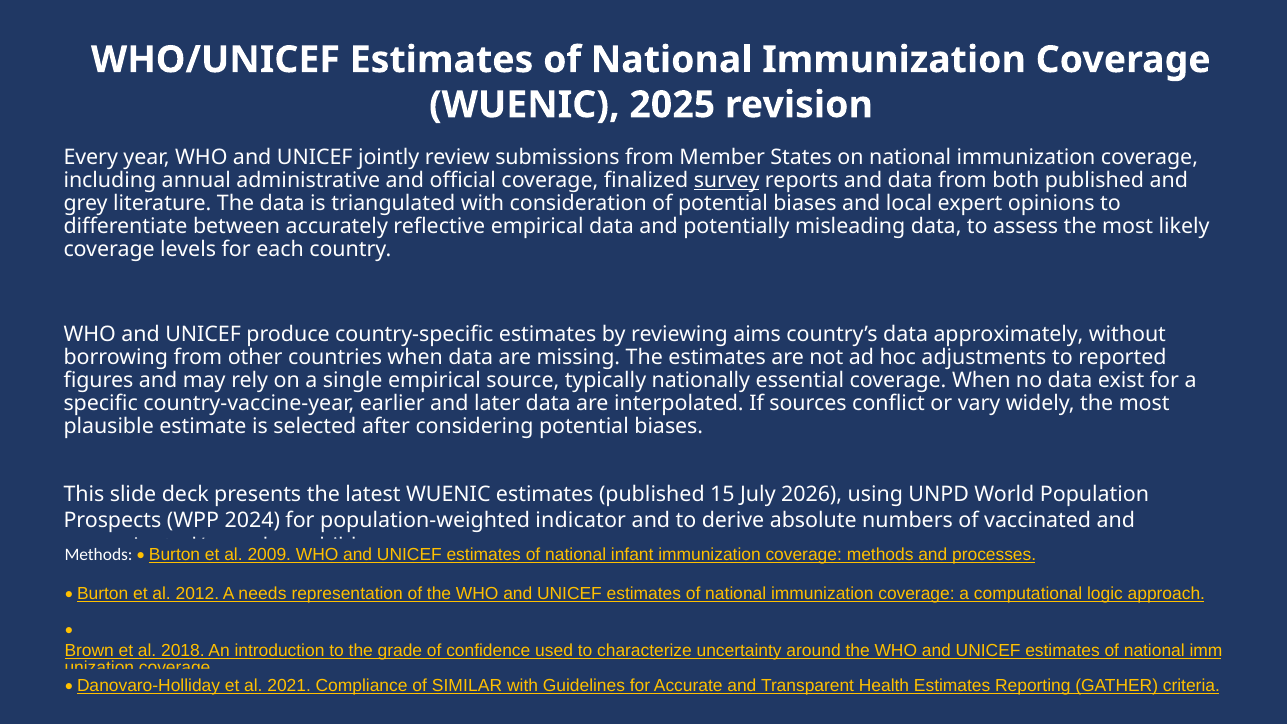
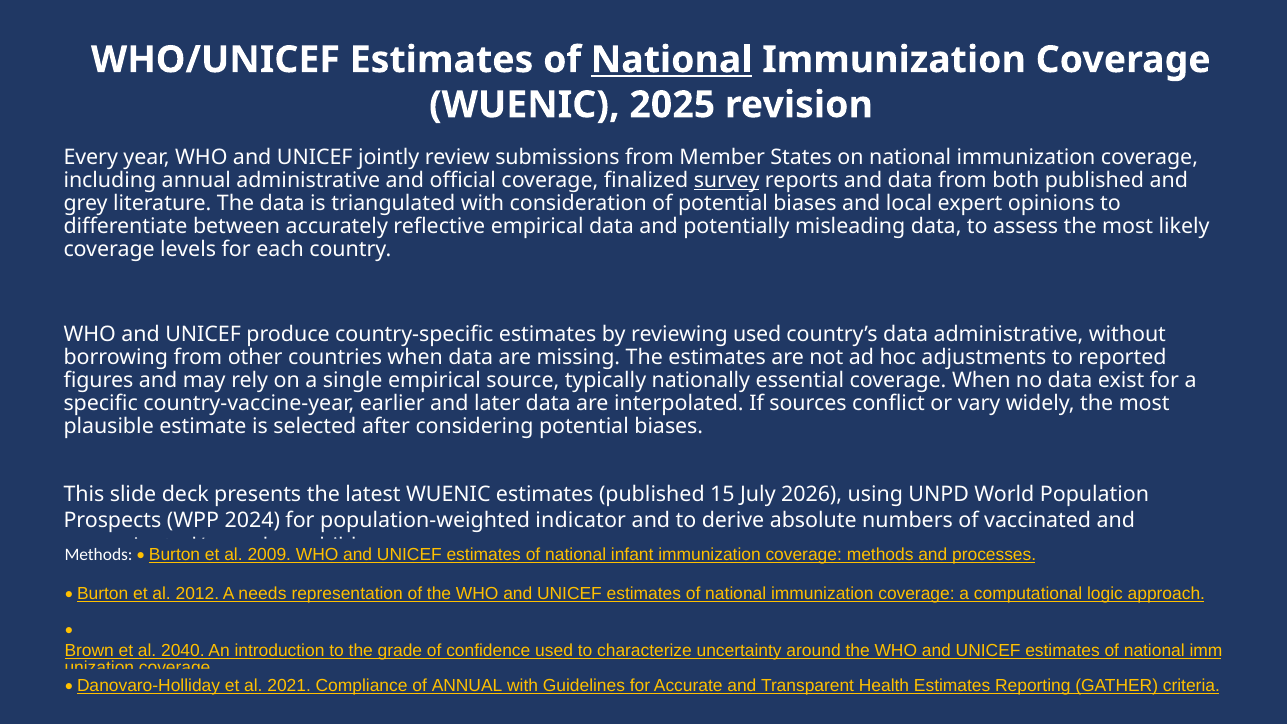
National at (672, 60) underline: none -> present
reviewing aims: aims -> used
data approximately: approximately -> administrative
2018: 2018 -> 2040
of SIMILAR: SIMILAR -> ANNUAL
